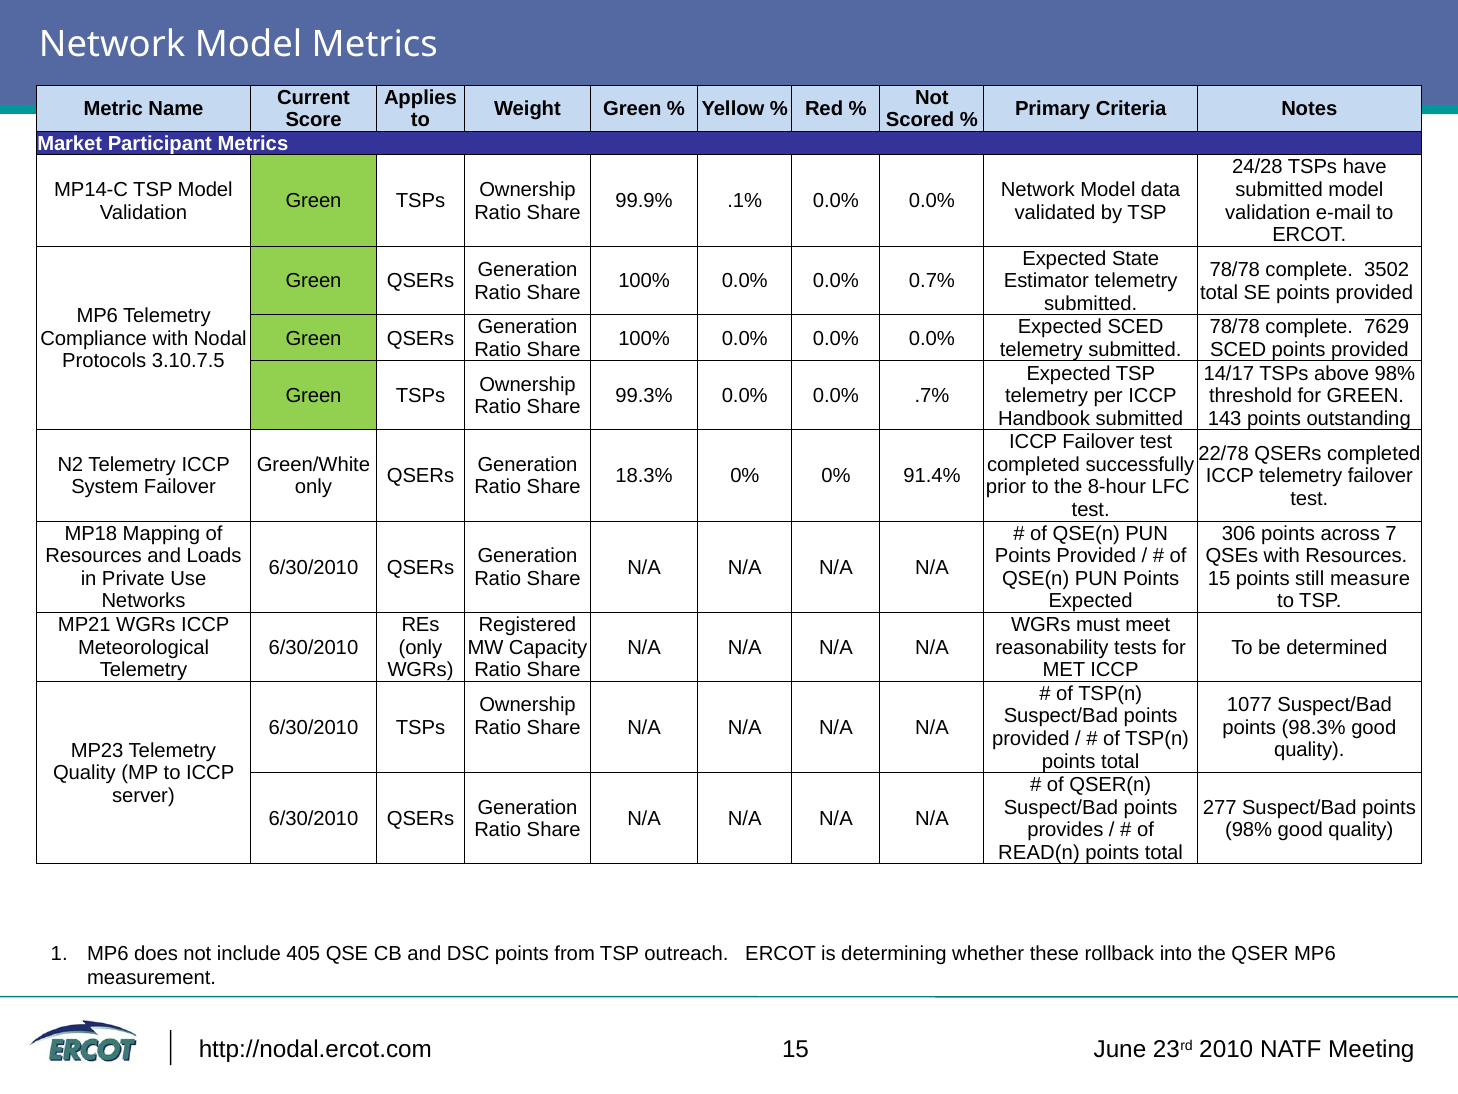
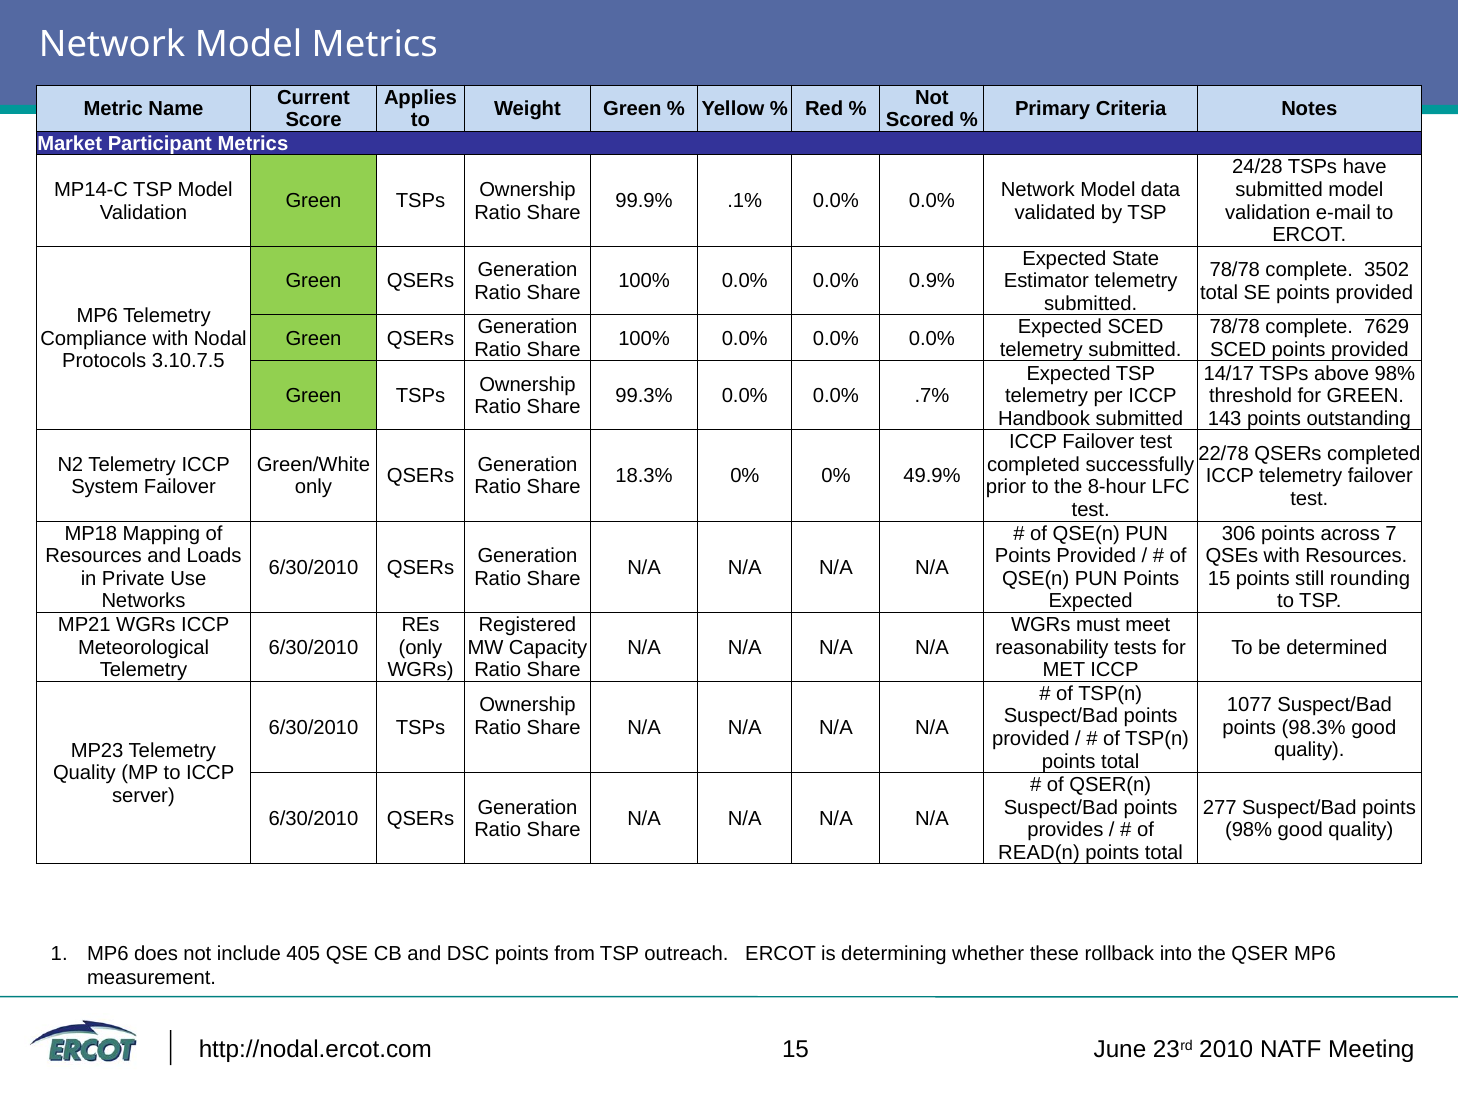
0.7%: 0.7% -> 0.9%
91.4%: 91.4% -> 49.9%
measure: measure -> rounding
